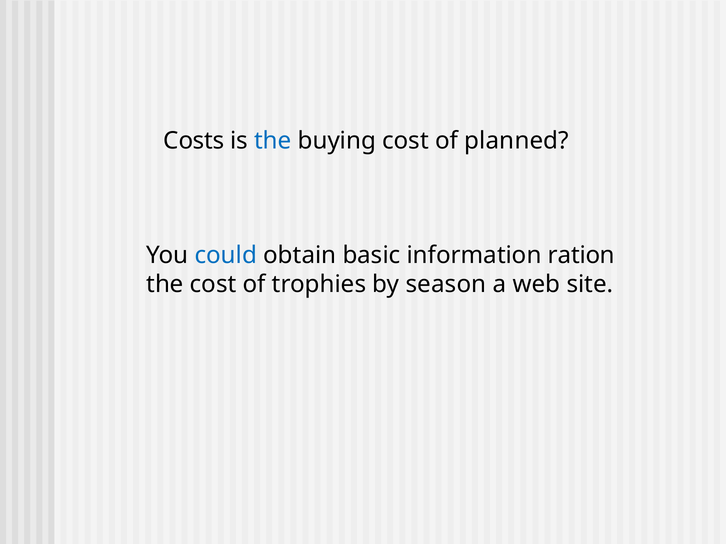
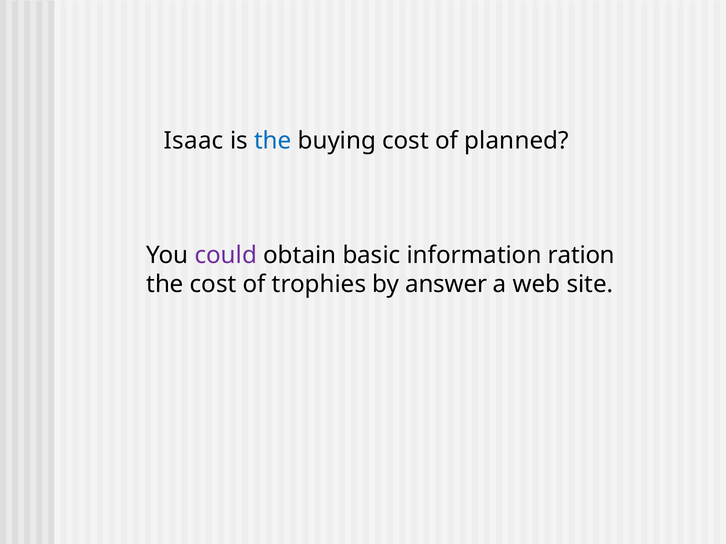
Costs: Costs -> Isaac
could colour: blue -> purple
season: season -> answer
